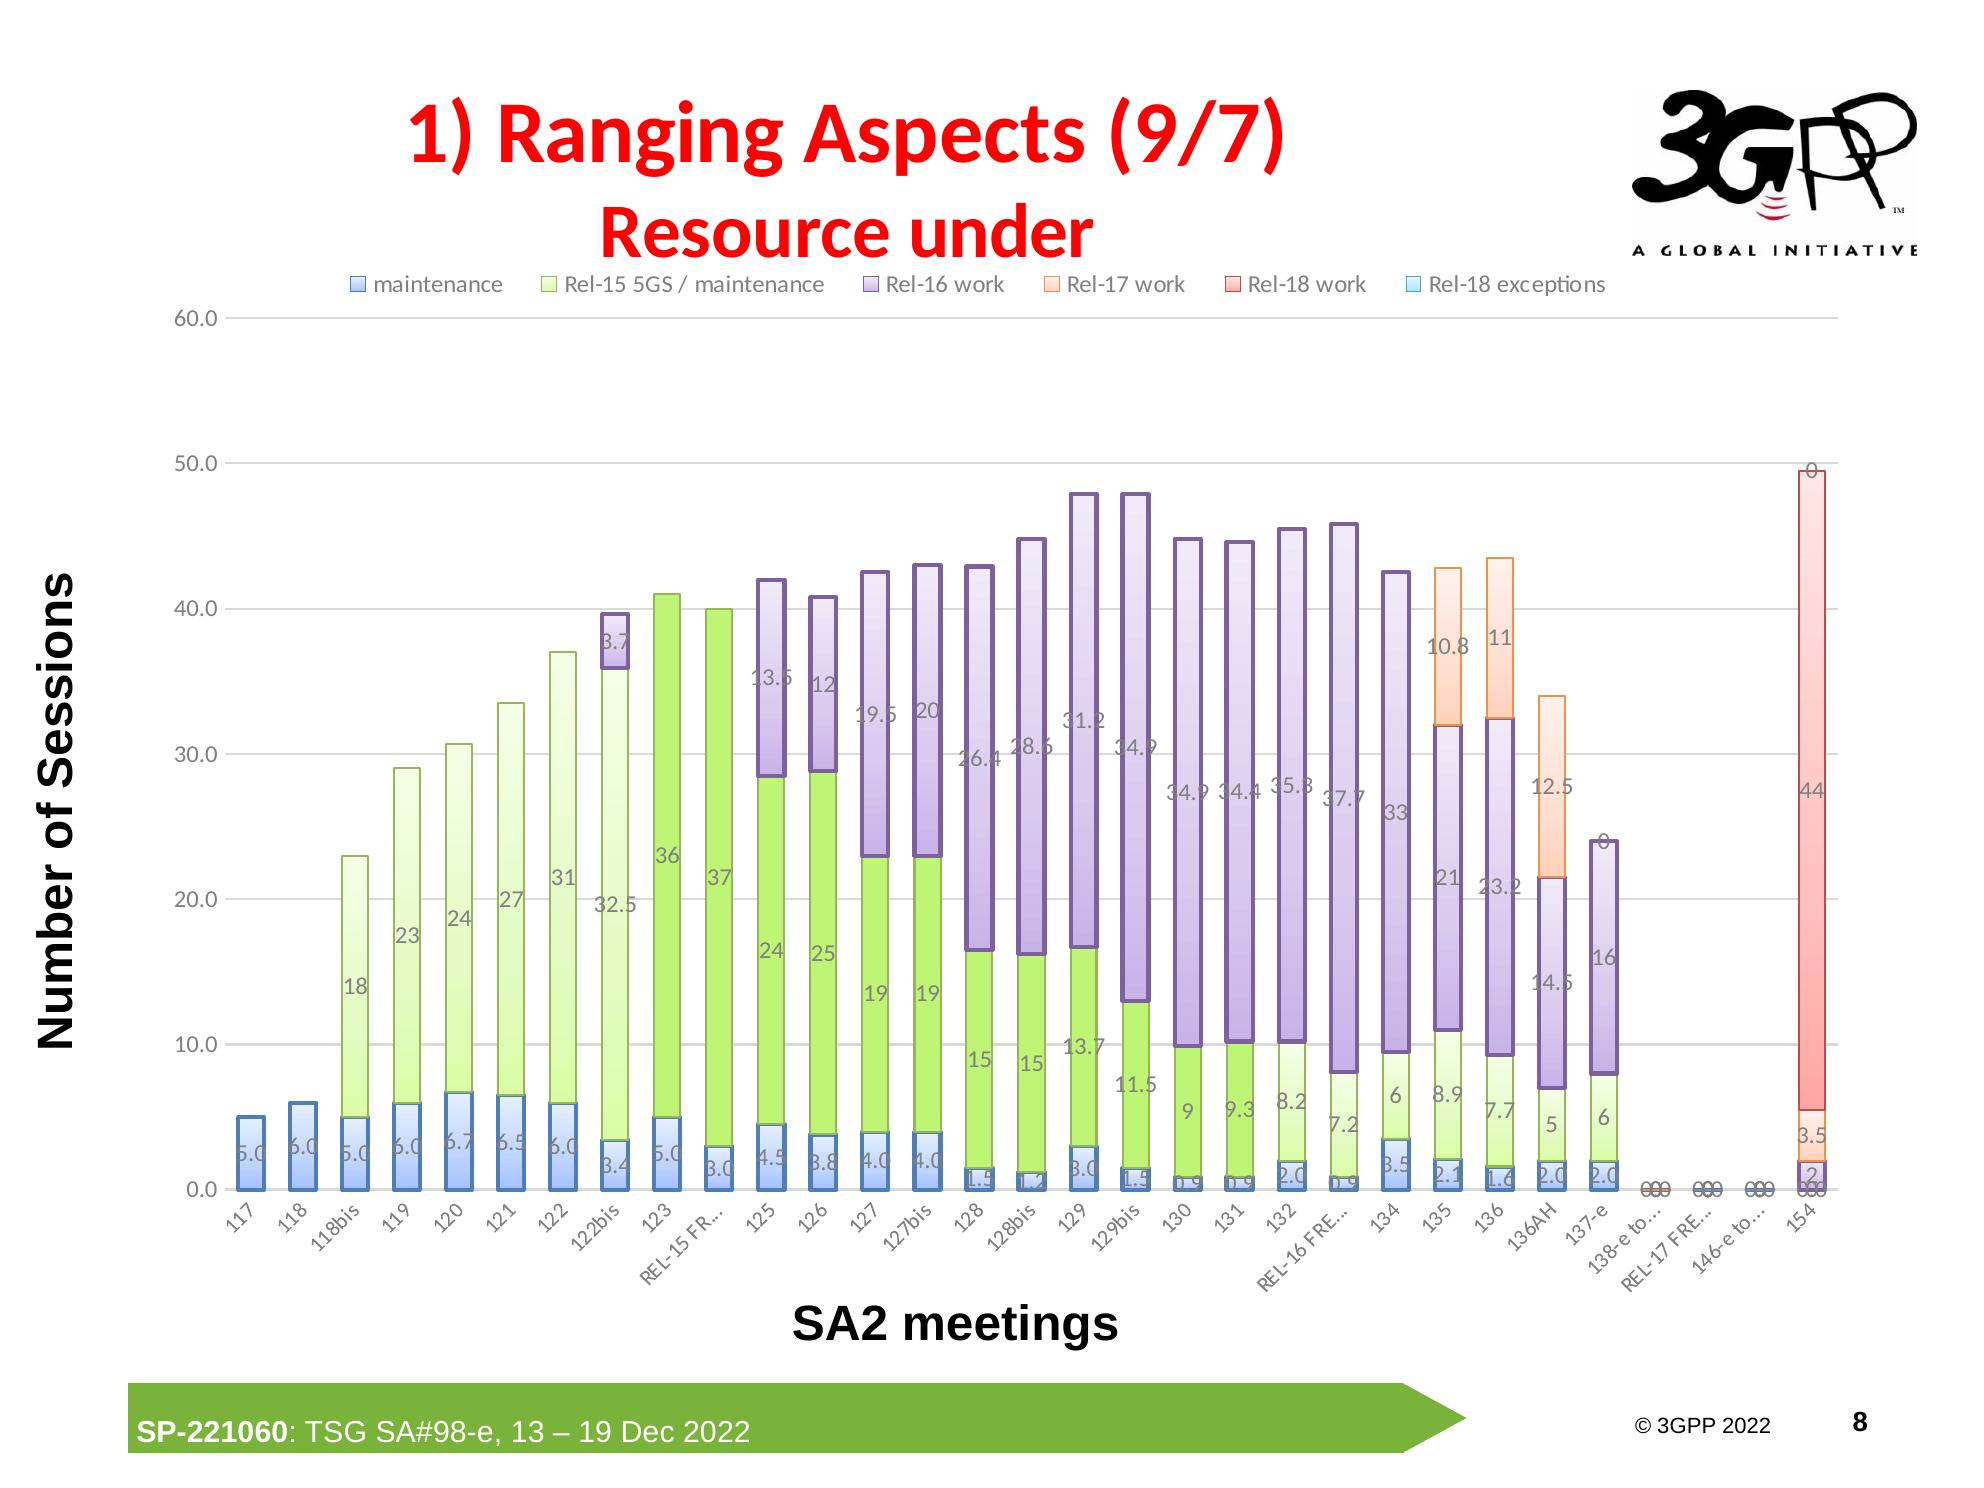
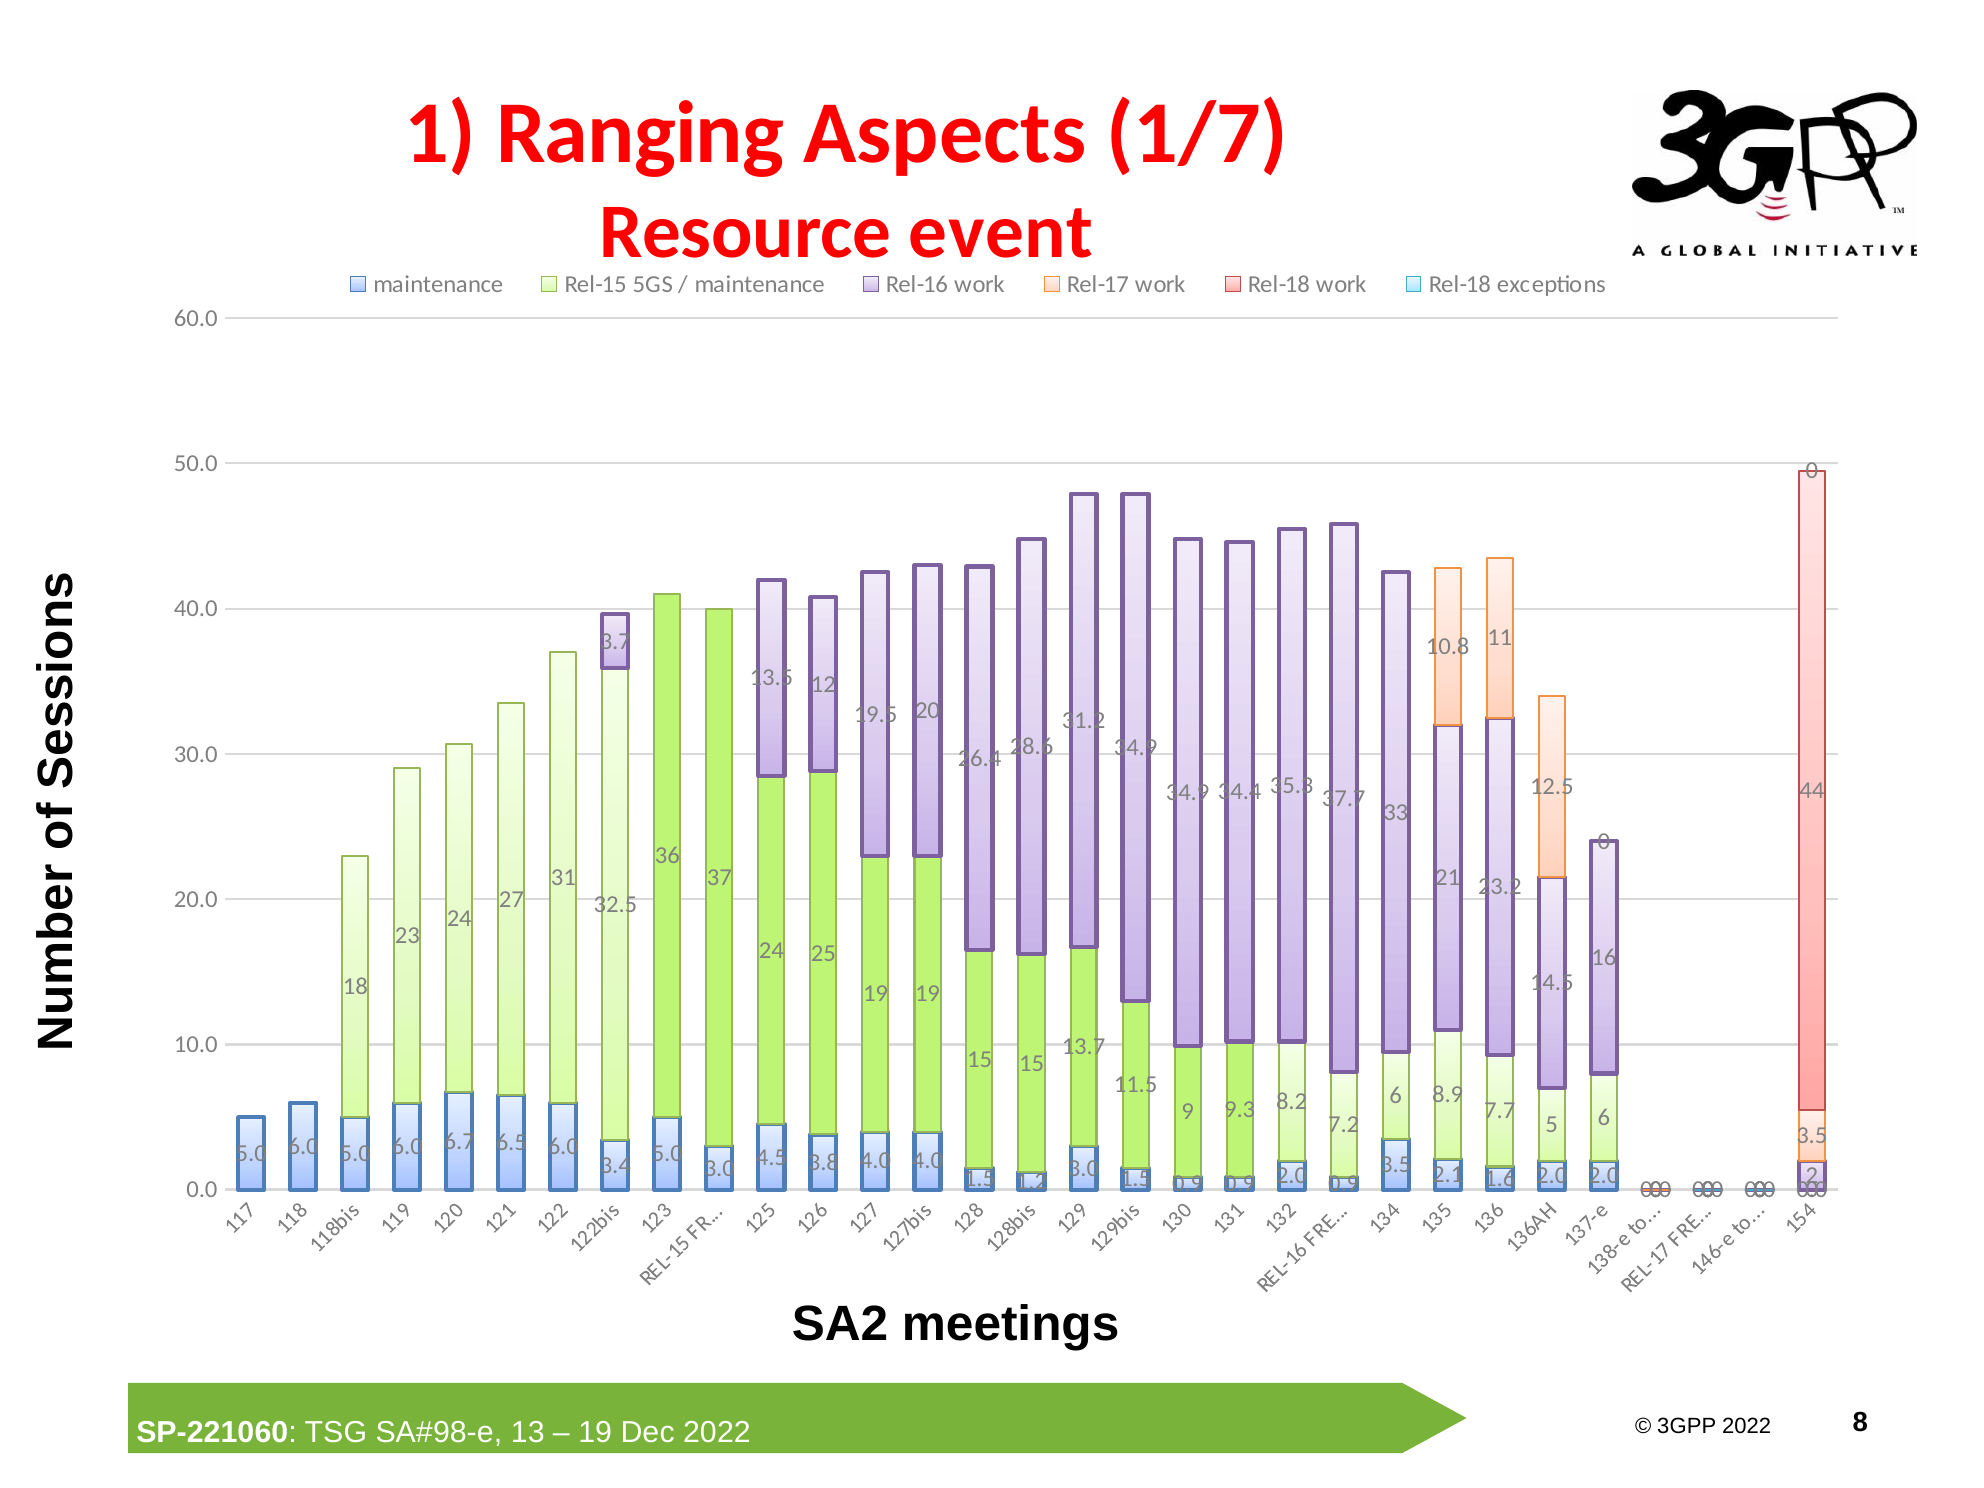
9/7: 9/7 -> 1/7
under: under -> event
